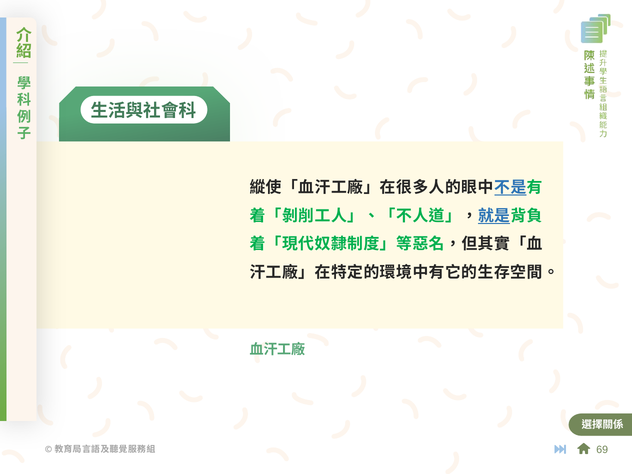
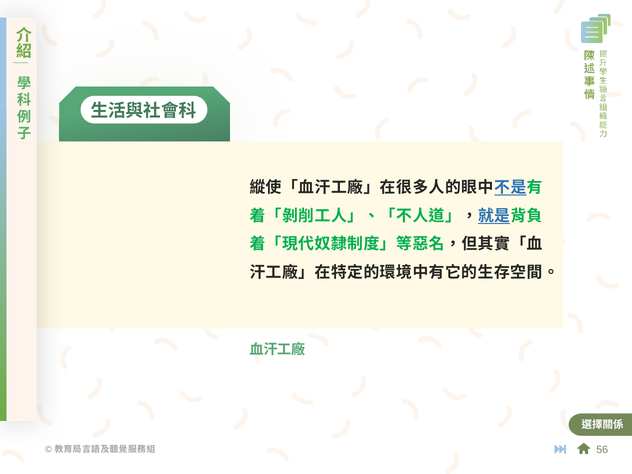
69: 69 -> 56
